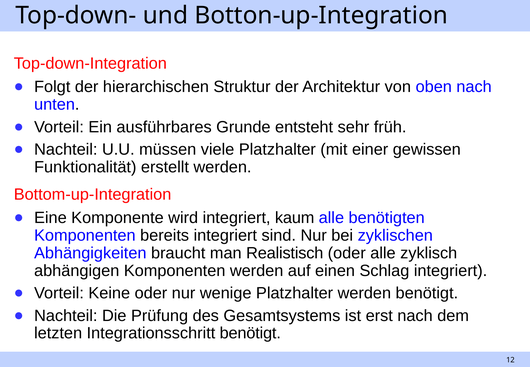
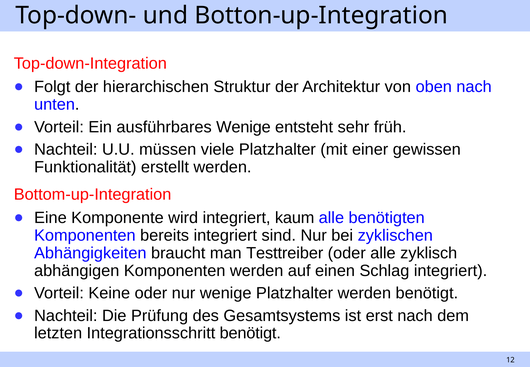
ausführbares Grunde: Grunde -> Wenige
Realistisch: Realistisch -> Testtreiber
